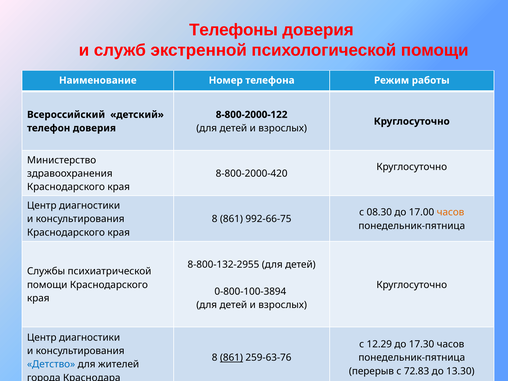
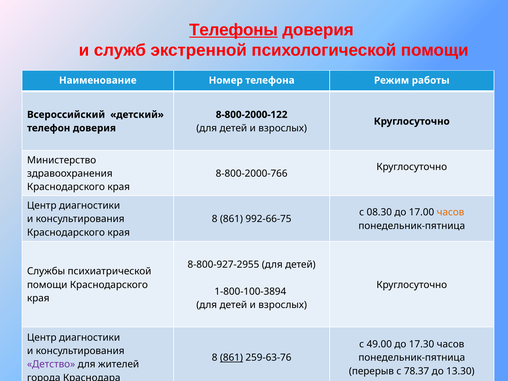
Телефоны underline: none -> present
8-800-2000-420: 8-800-2000-420 -> 8-800-2000-766
8-800-132-2955: 8-800-132-2955 -> 8-800-927-2955
0-800-100-3894: 0-800-100-3894 -> 1-800-100-3894
12.29: 12.29 -> 49.00
Детство colour: blue -> purple
72.83: 72.83 -> 78.37
